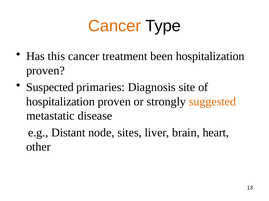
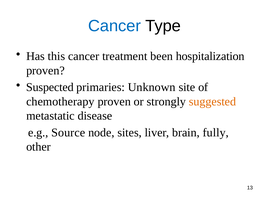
Cancer at (114, 26) colour: orange -> blue
Diagnosis: Diagnosis -> Unknown
hospitalization at (60, 102): hospitalization -> chemotherapy
Distant: Distant -> Source
heart: heart -> fully
